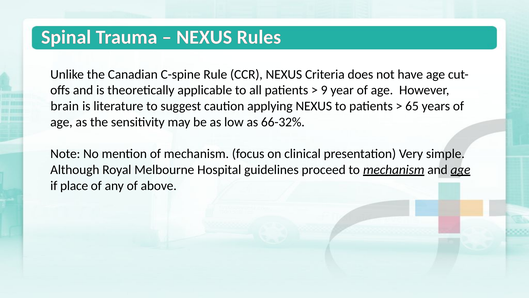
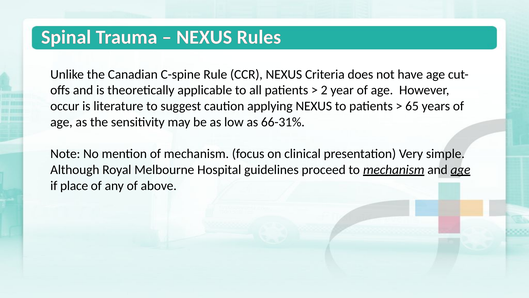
9: 9 -> 2
brain: brain -> occur
66-32%: 66-32% -> 66-31%
